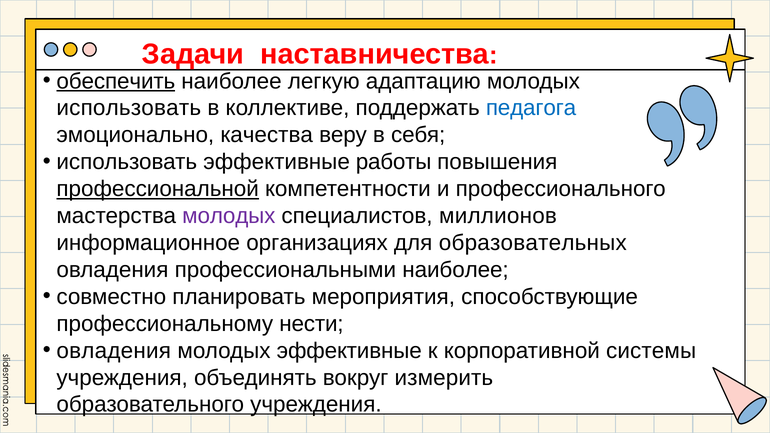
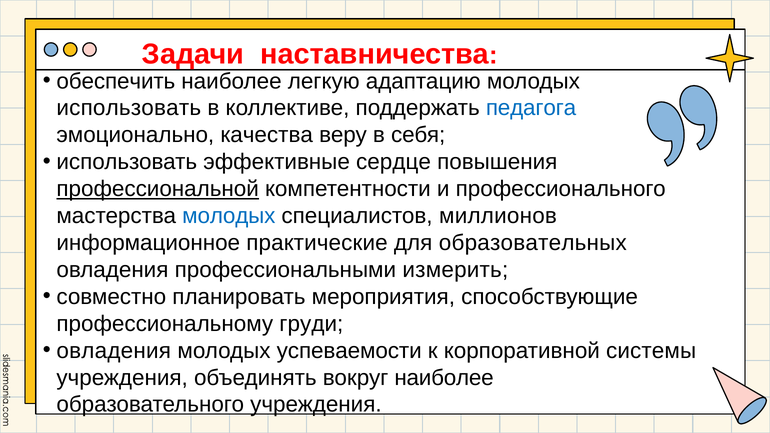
обеспечить underline: present -> none
работы: работы -> сердце
молодых at (229, 216) colour: purple -> blue
организациях: организациях -> практические
профессиональными наиболее: наиболее -> измерить
нести: нести -> груди
молодых эффективные: эффективные -> успеваемости
вокруг измерить: измерить -> наиболее
